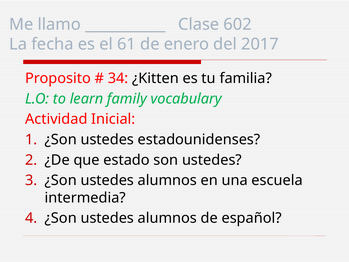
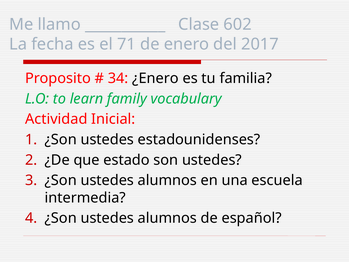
61: 61 -> 71
¿Kitten: ¿Kitten -> ¿Enero
